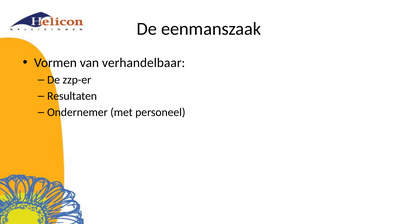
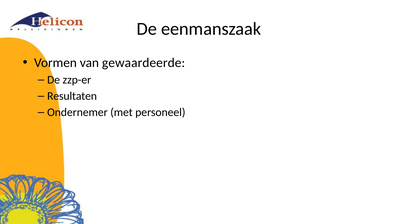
verhandelbaar: verhandelbaar -> gewaardeerde
